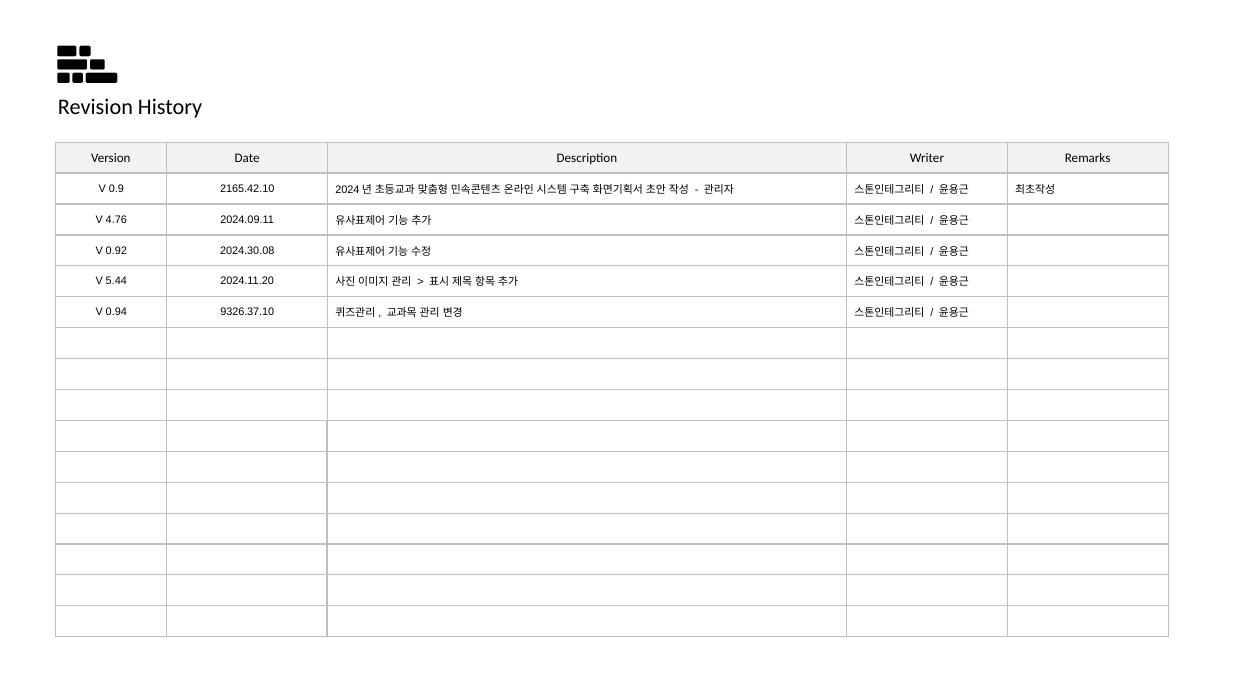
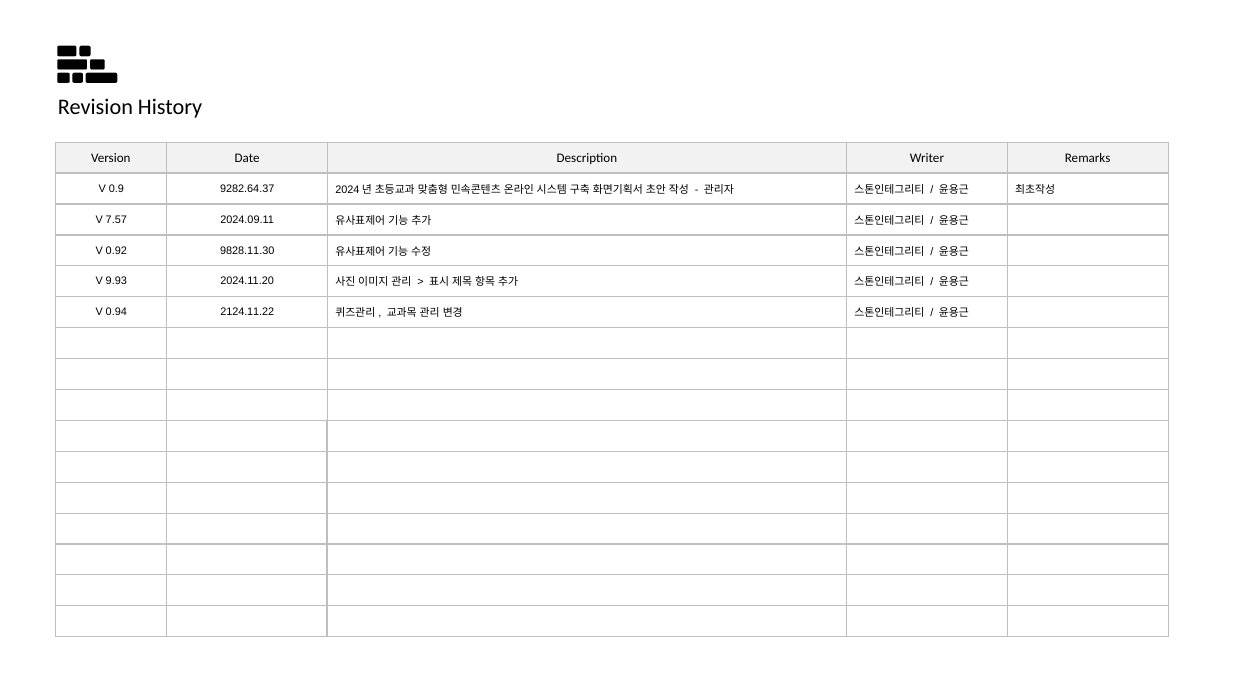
2165.42.10: 2165.42.10 -> 9282.64.37
4.76: 4.76 -> 7.57
2024.30.08: 2024.30.08 -> 9828.11.30
5.44: 5.44 -> 9.93
9326.37.10: 9326.37.10 -> 2124.11.22
